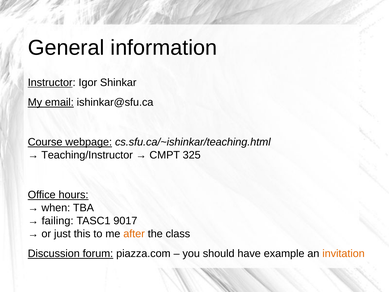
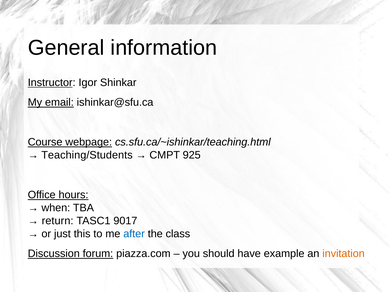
Teaching/Instructor: Teaching/Instructor -> Teaching/Students
325: 325 -> 925
failing: failing -> return
after colour: orange -> blue
